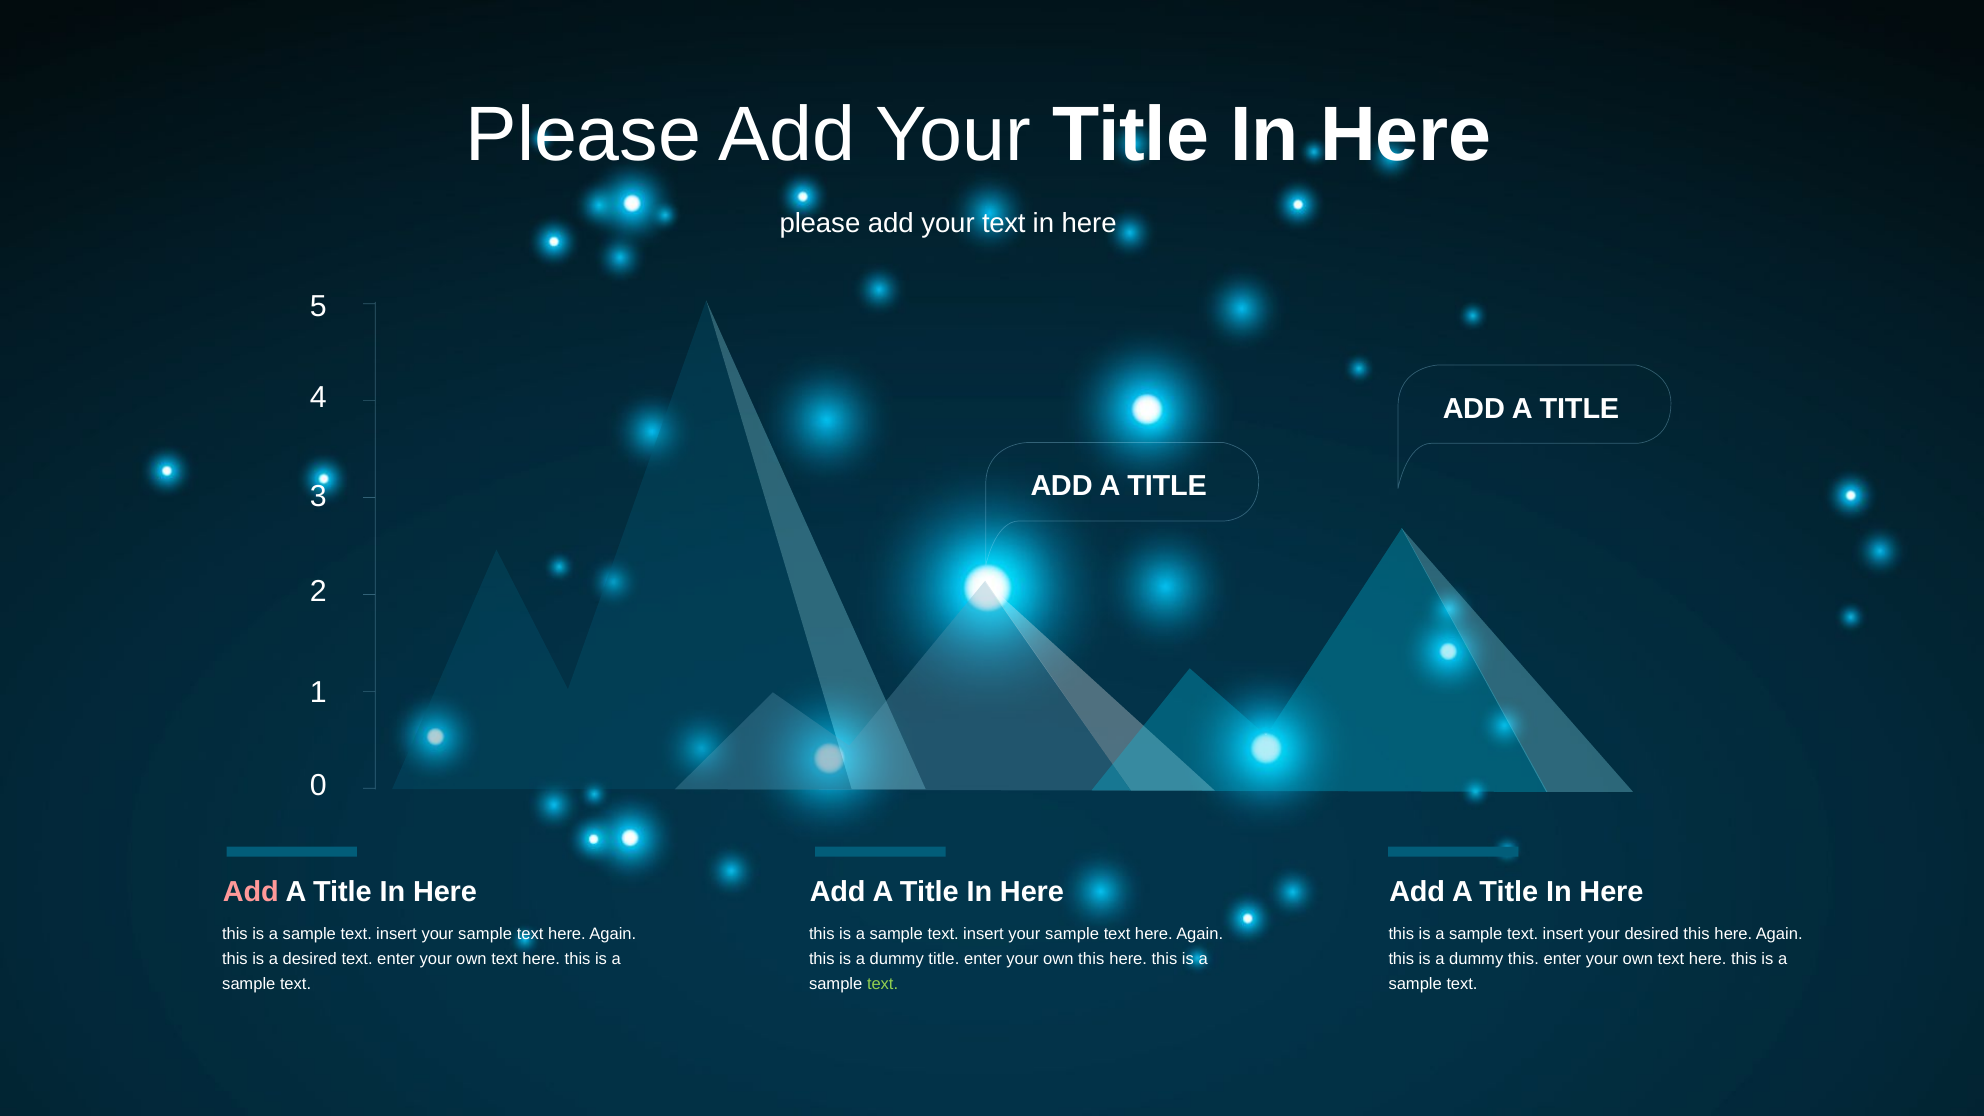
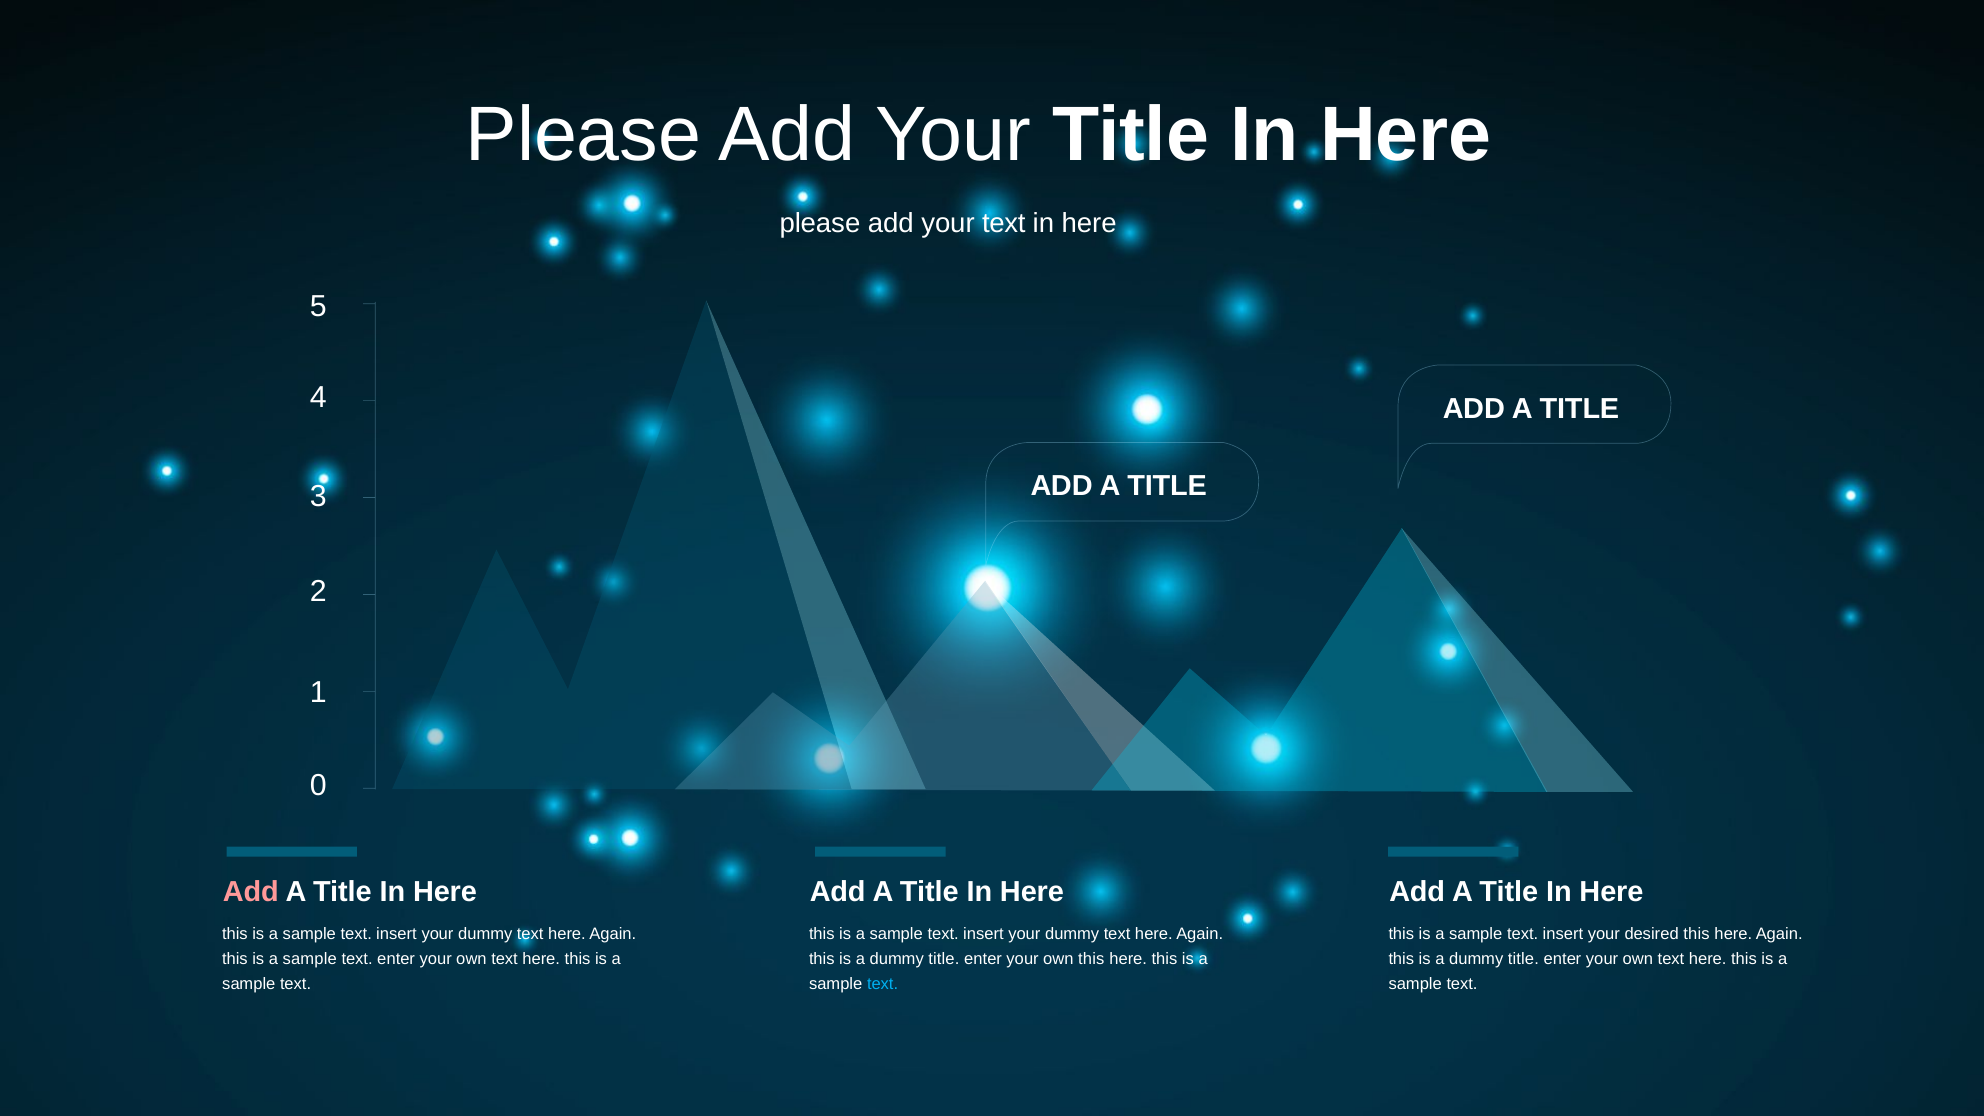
sample at (485, 934): sample -> dummy
sample at (1072, 934): sample -> dummy
desired at (310, 959): desired -> sample
this at (1523, 959): this -> title
text at (883, 984) colour: light green -> light blue
